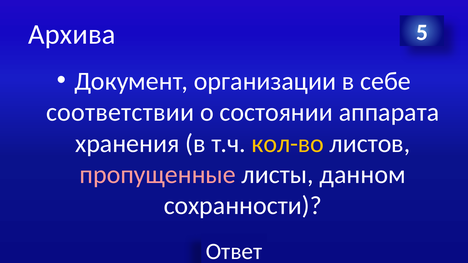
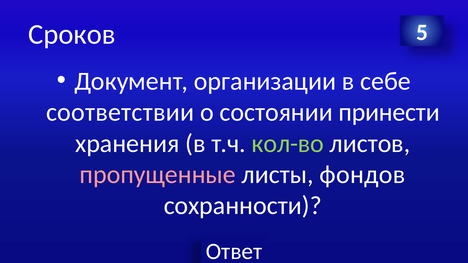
Архива: Архива -> Сроков
аппарата: аппарата -> принести
кол-во colour: yellow -> light green
данном: данном -> фондов
